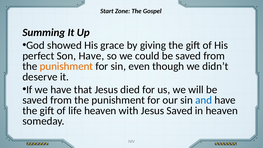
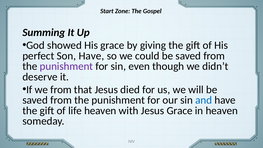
punishment at (66, 66) colour: orange -> purple
we have: have -> from
Jesus Saved: Saved -> Grace
